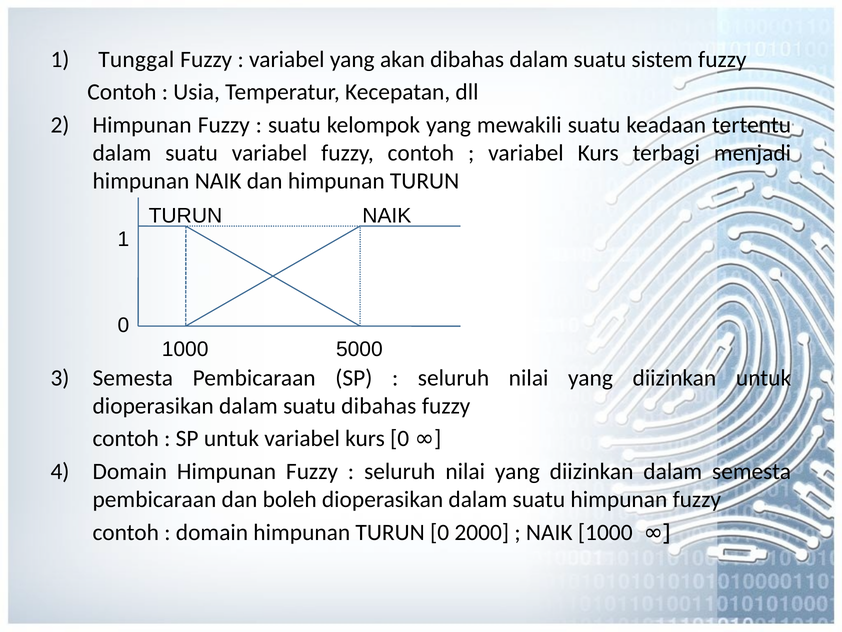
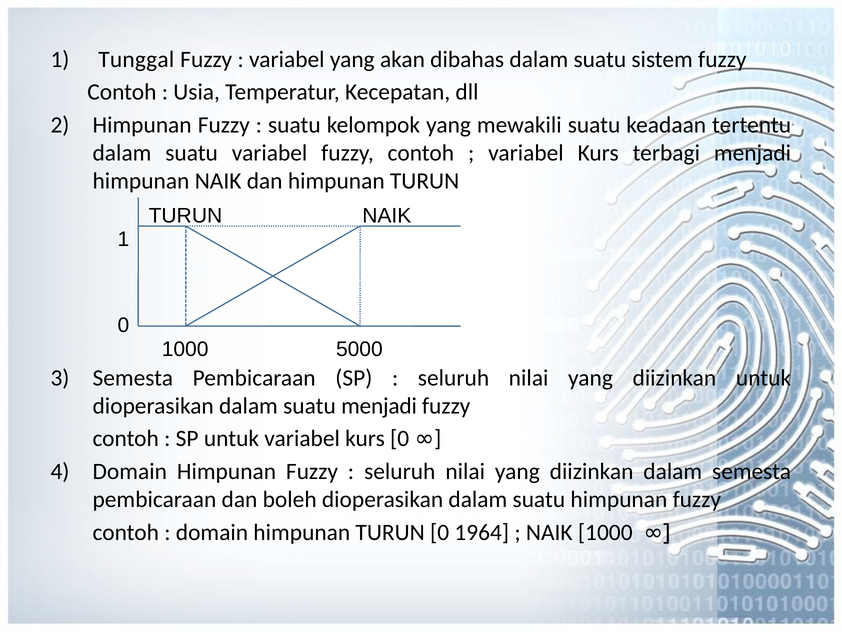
suatu dibahas: dibahas -> menjadi
2000: 2000 -> 1964
